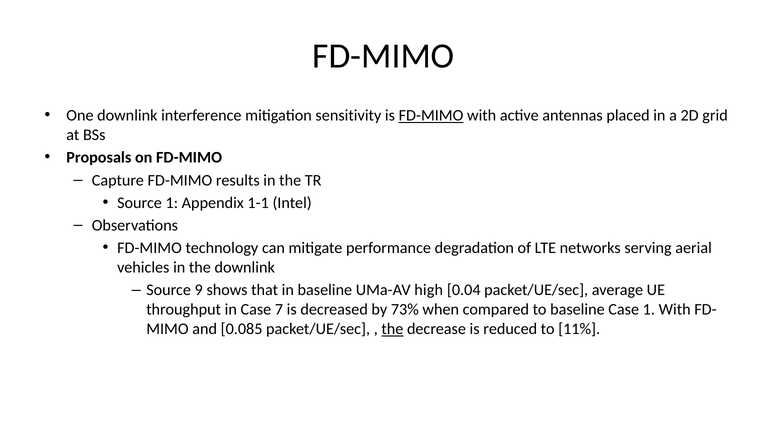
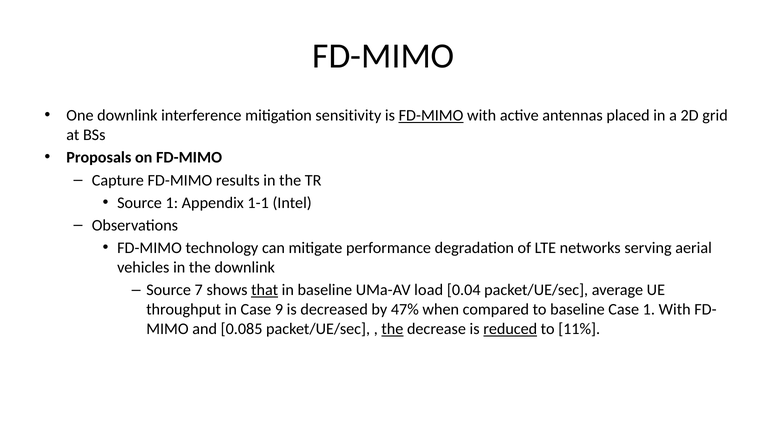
9: 9 -> 7
that underline: none -> present
high: high -> load
7: 7 -> 9
73%: 73% -> 47%
reduced underline: none -> present
